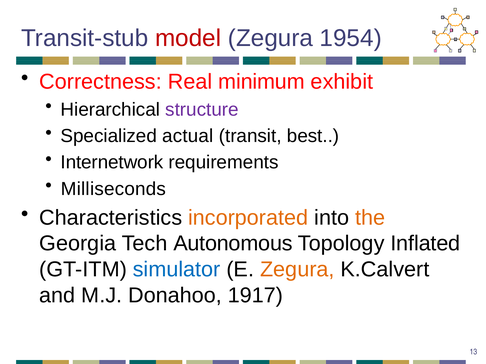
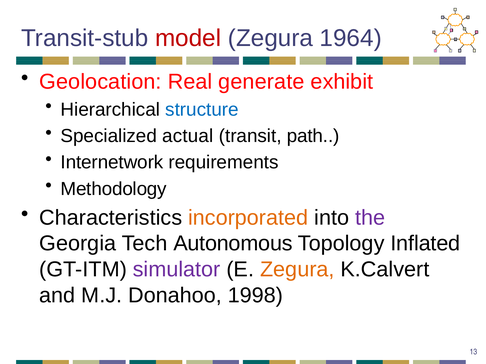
1954: 1954 -> 1964
Correctness: Correctness -> Geolocation
minimum: minimum -> generate
structure colour: purple -> blue
best: best -> path
Milliseconds: Milliseconds -> Methodology
the colour: orange -> purple
simulator colour: blue -> purple
1917: 1917 -> 1998
